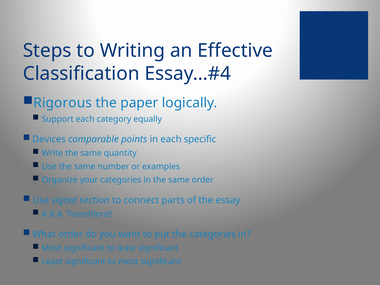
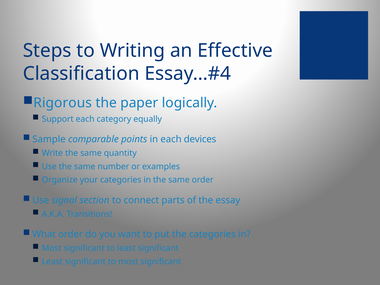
Devices: Devices -> Sample
specific: specific -> devices
